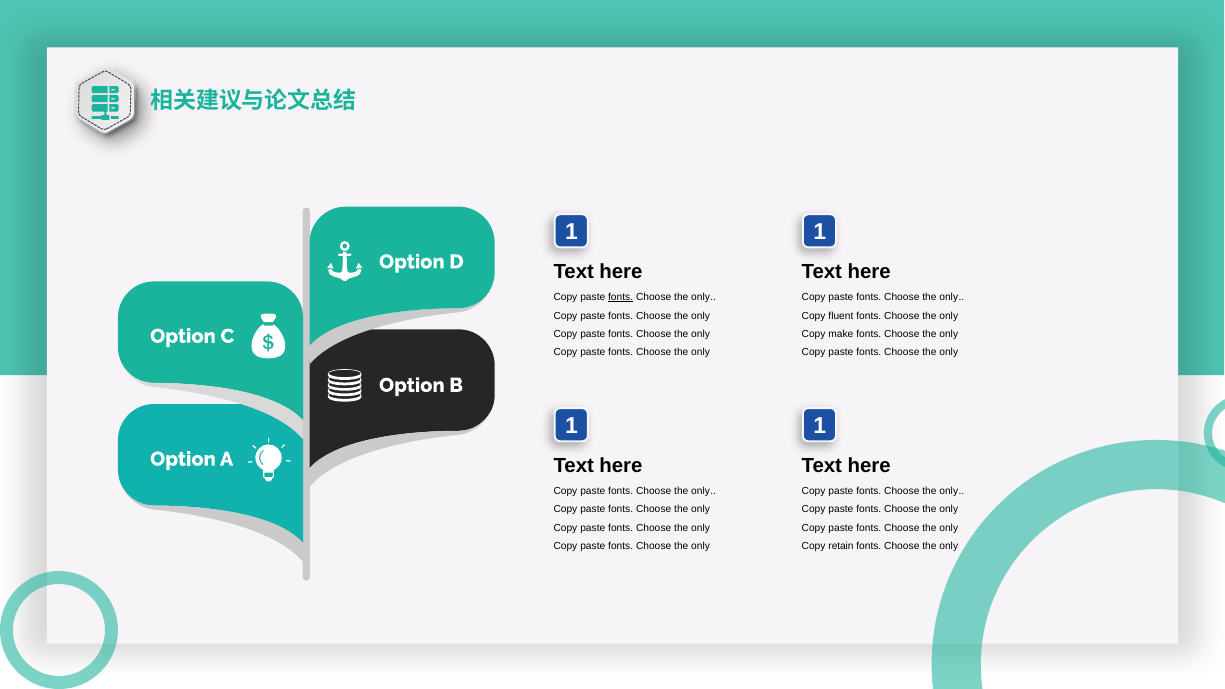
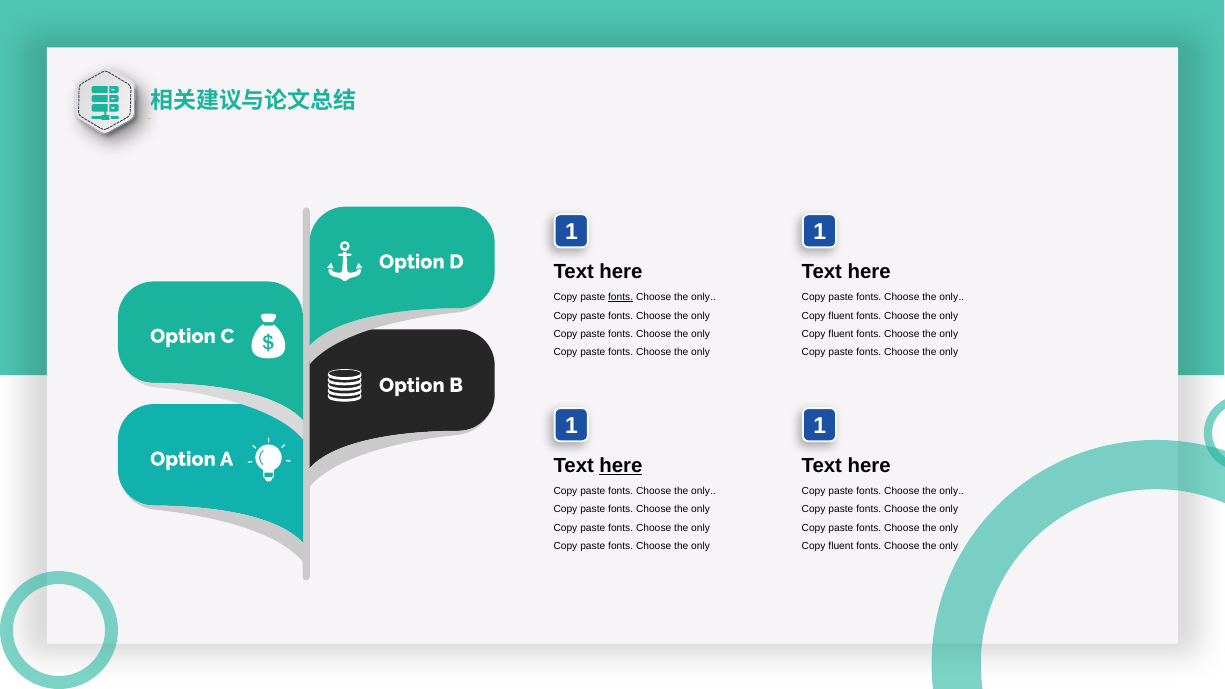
make at (841, 334): make -> fluent
here at (621, 466) underline: none -> present
retain at (841, 546): retain -> fluent
